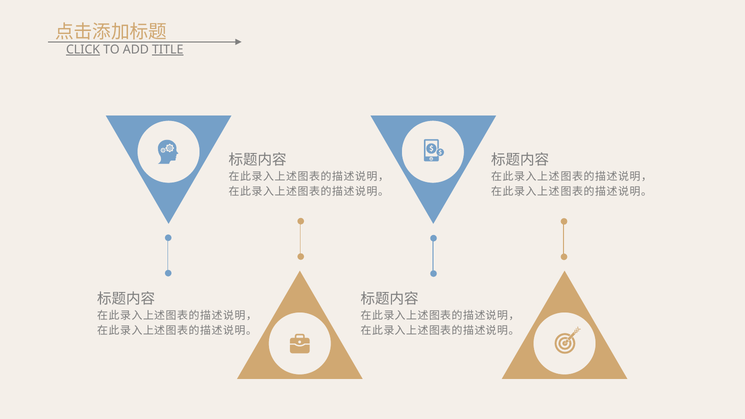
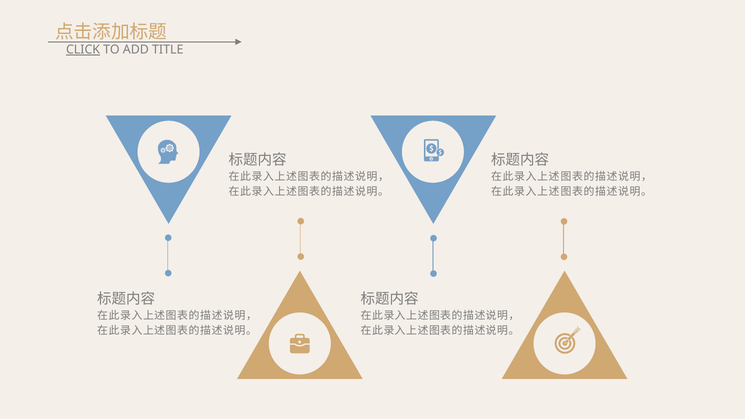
TITLE underline: present -> none
